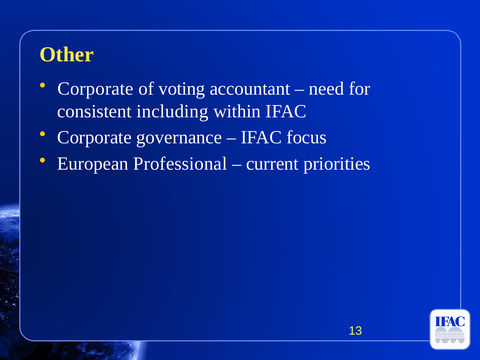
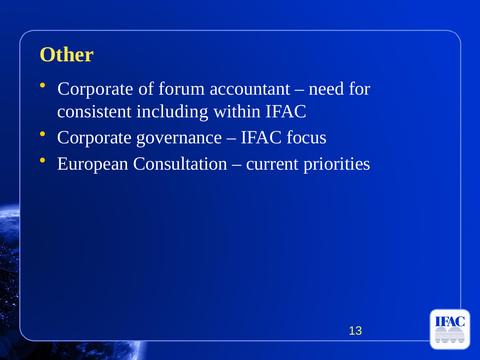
voting: voting -> forum
Professional: Professional -> Consultation
